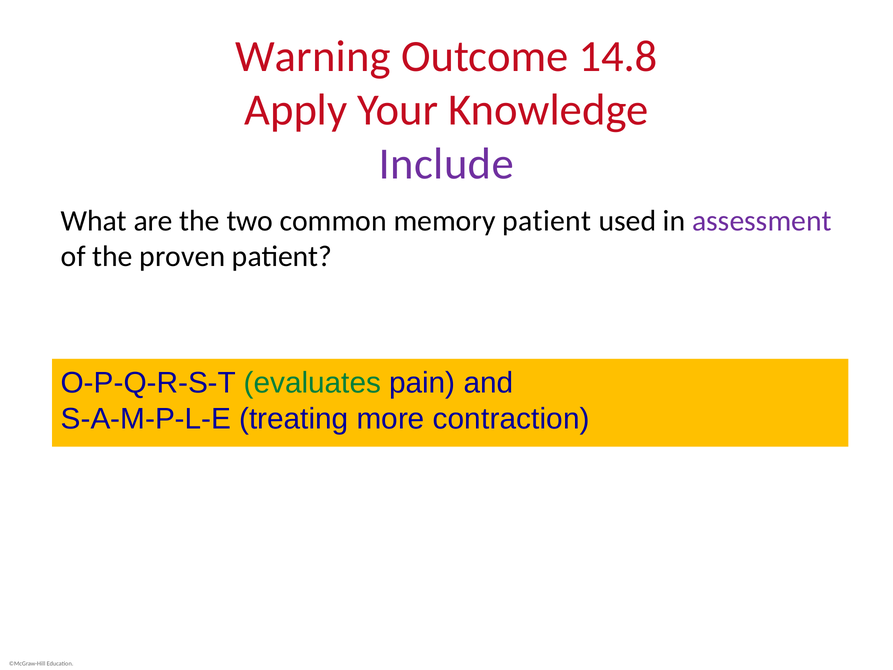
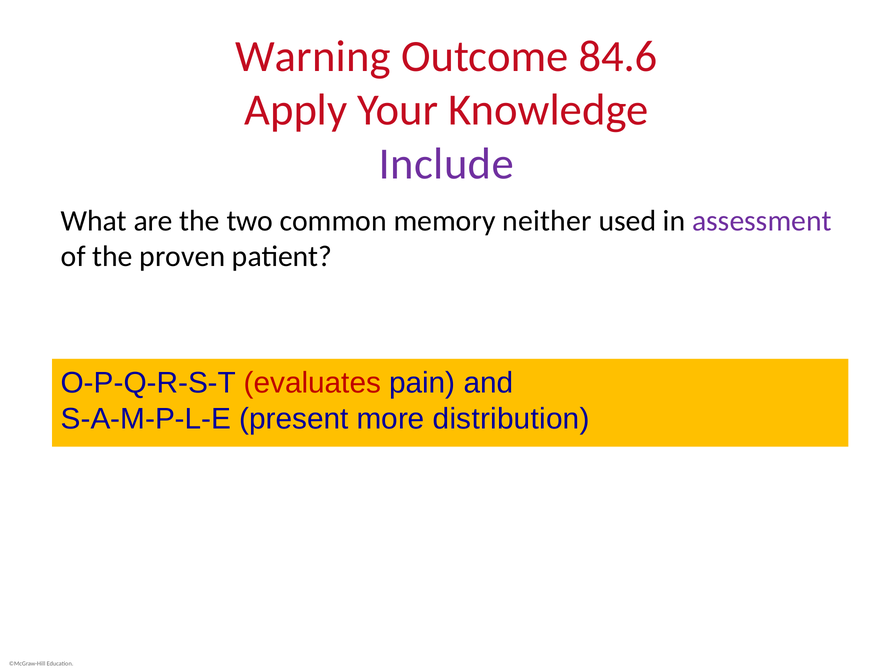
14.8: 14.8 -> 84.6
memory patient: patient -> neither
evaluates colour: green -> red
treating: treating -> present
contraction: contraction -> distribution
